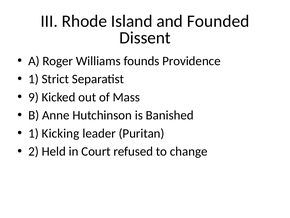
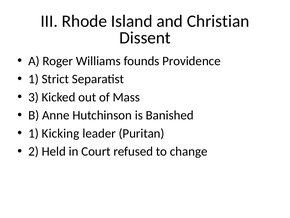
Founded: Founded -> Christian
9: 9 -> 3
